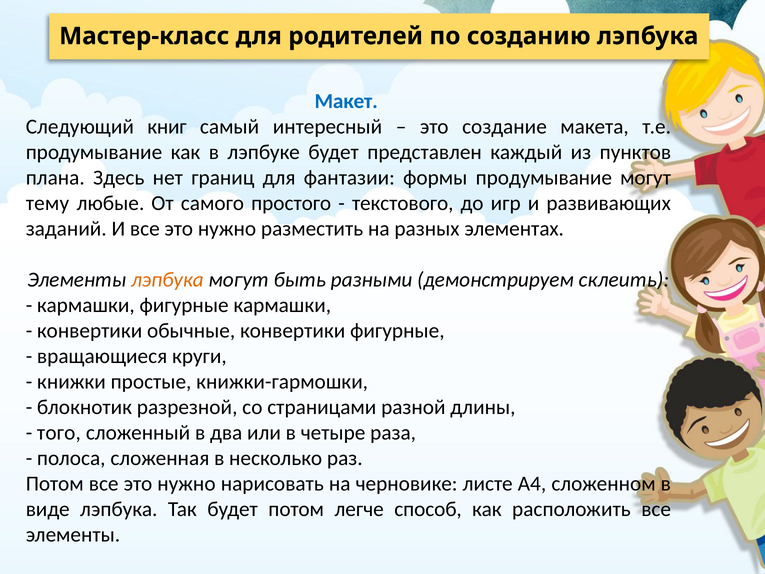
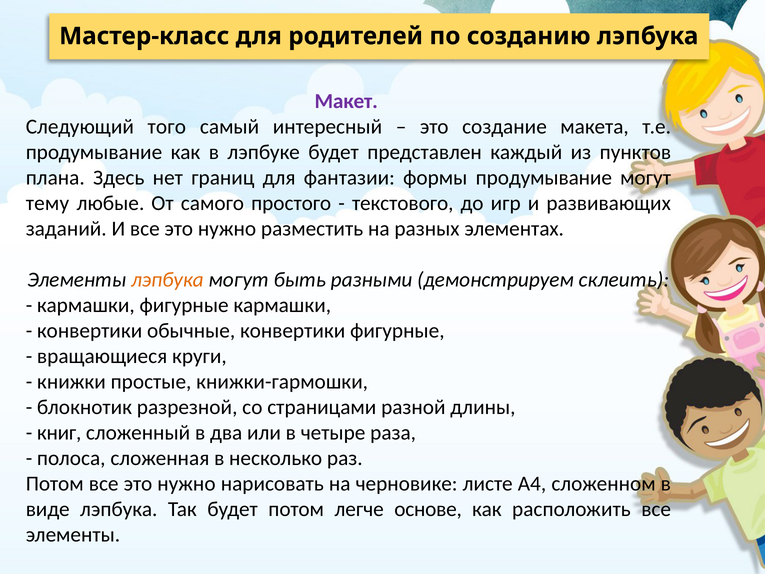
Макет colour: blue -> purple
книг: книг -> того
того: того -> книг
способ: способ -> основе
